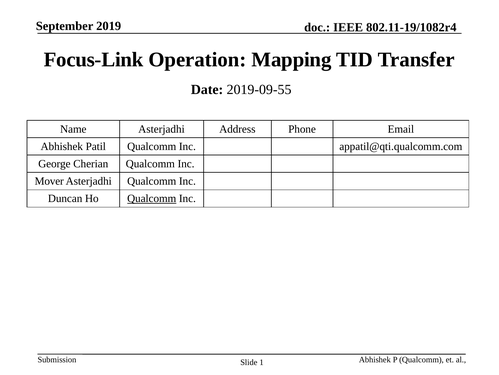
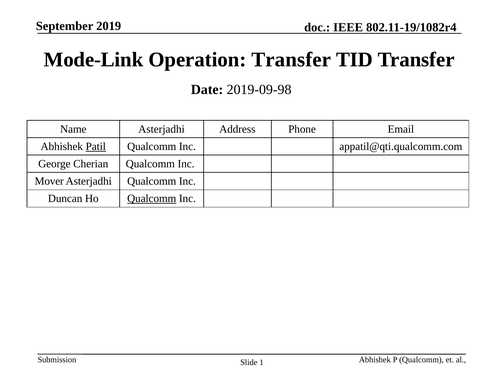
Focus-Link: Focus-Link -> Mode-Link
Operation Mapping: Mapping -> Transfer
2019-09-55: 2019-09-55 -> 2019-09-98
Patil underline: none -> present
